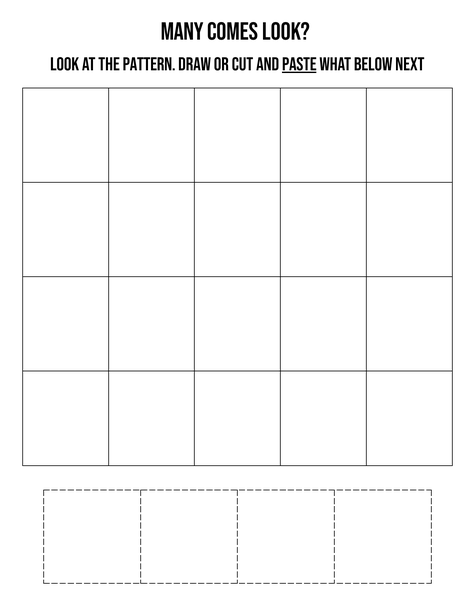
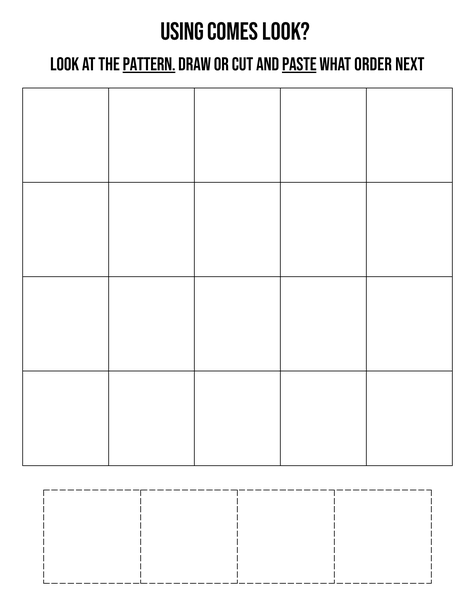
Many: Many -> Using
pattern underline: none -> present
below: below -> order
